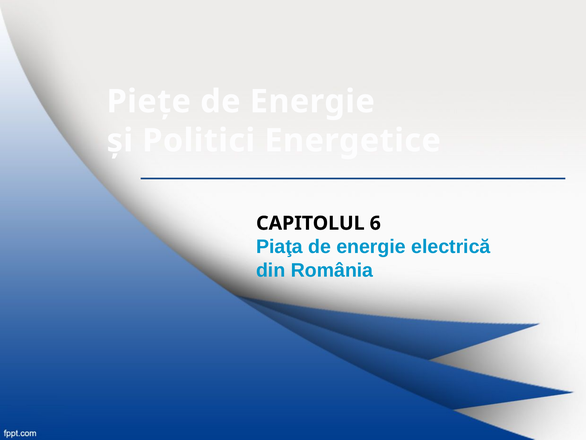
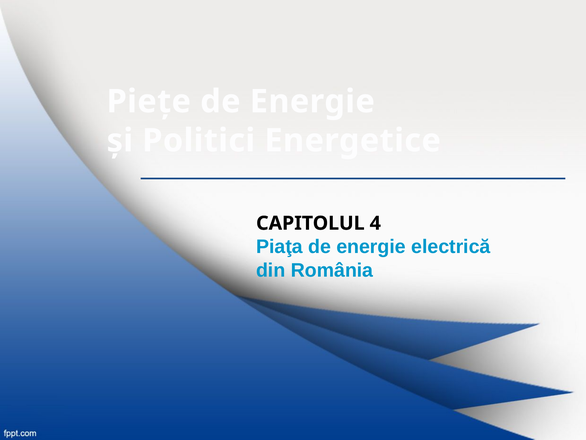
6: 6 -> 4
